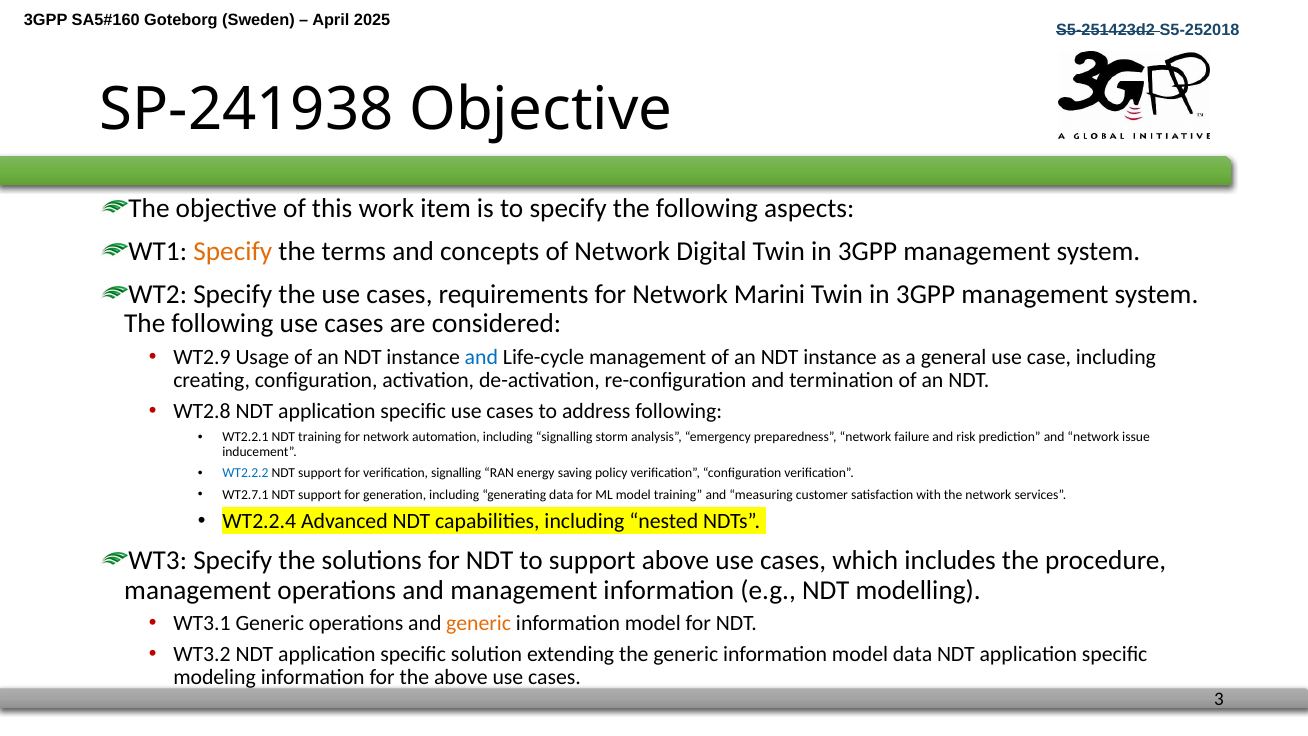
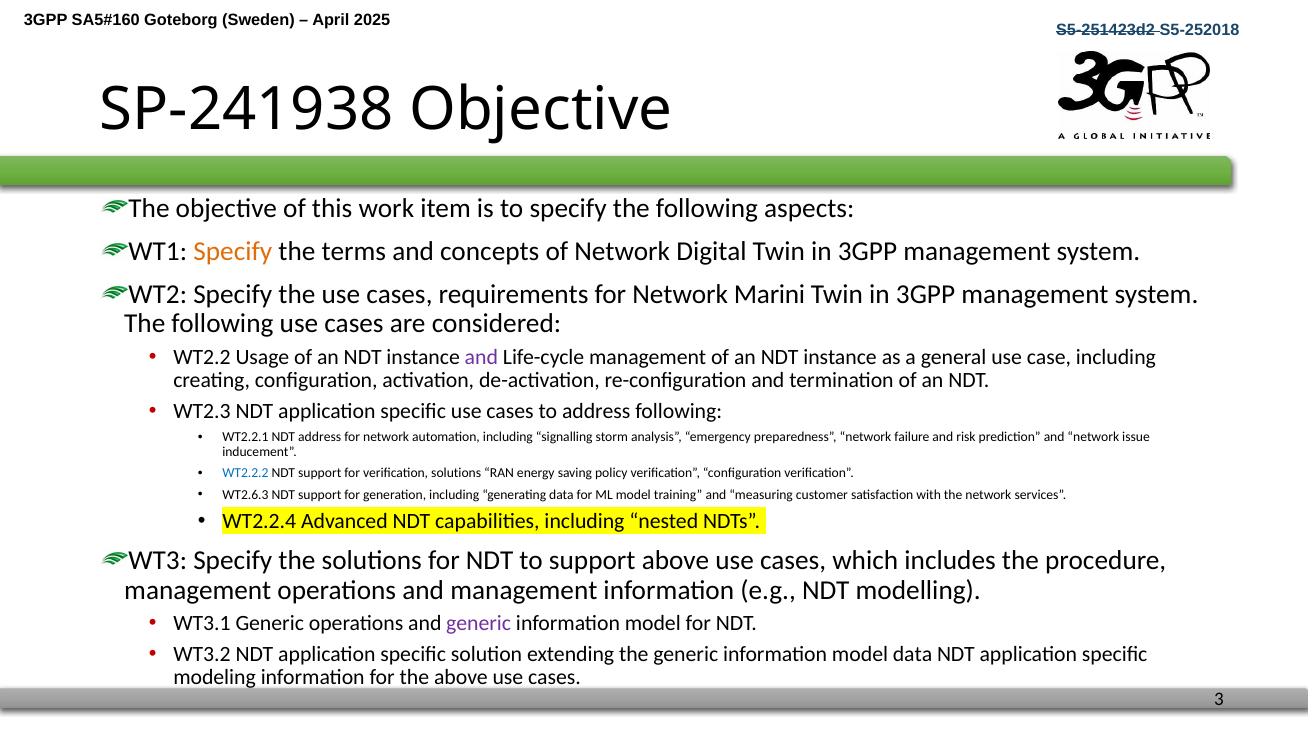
WT2.9: WT2.9 -> WT2.2
and at (481, 357) colour: blue -> purple
WT2.8: WT2.8 -> WT2.3
NDT training: training -> address
verification signalling: signalling -> solutions
WT2.7.1: WT2.7.1 -> WT2.6.3
generic at (479, 623) colour: orange -> purple
